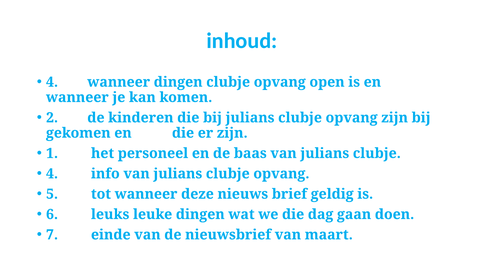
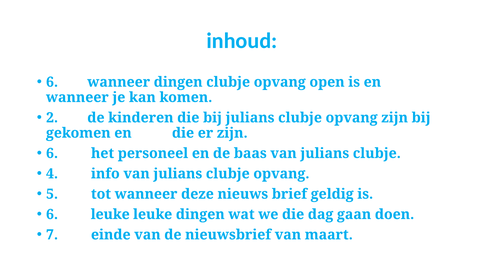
4 at (52, 82): 4 -> 6
1 at (52, 153): 1 -> 6
6 leuks: leuks -> leuke
